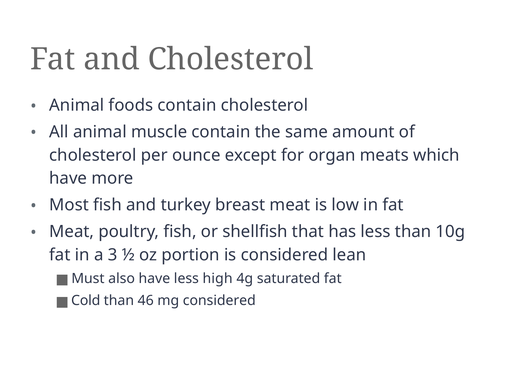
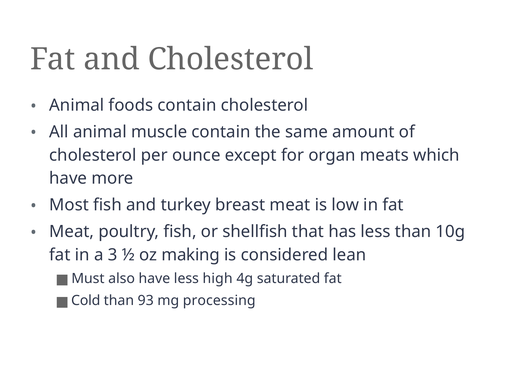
portion: portion -> making
46: 46 -> 93
mg considered: considered -> processing
